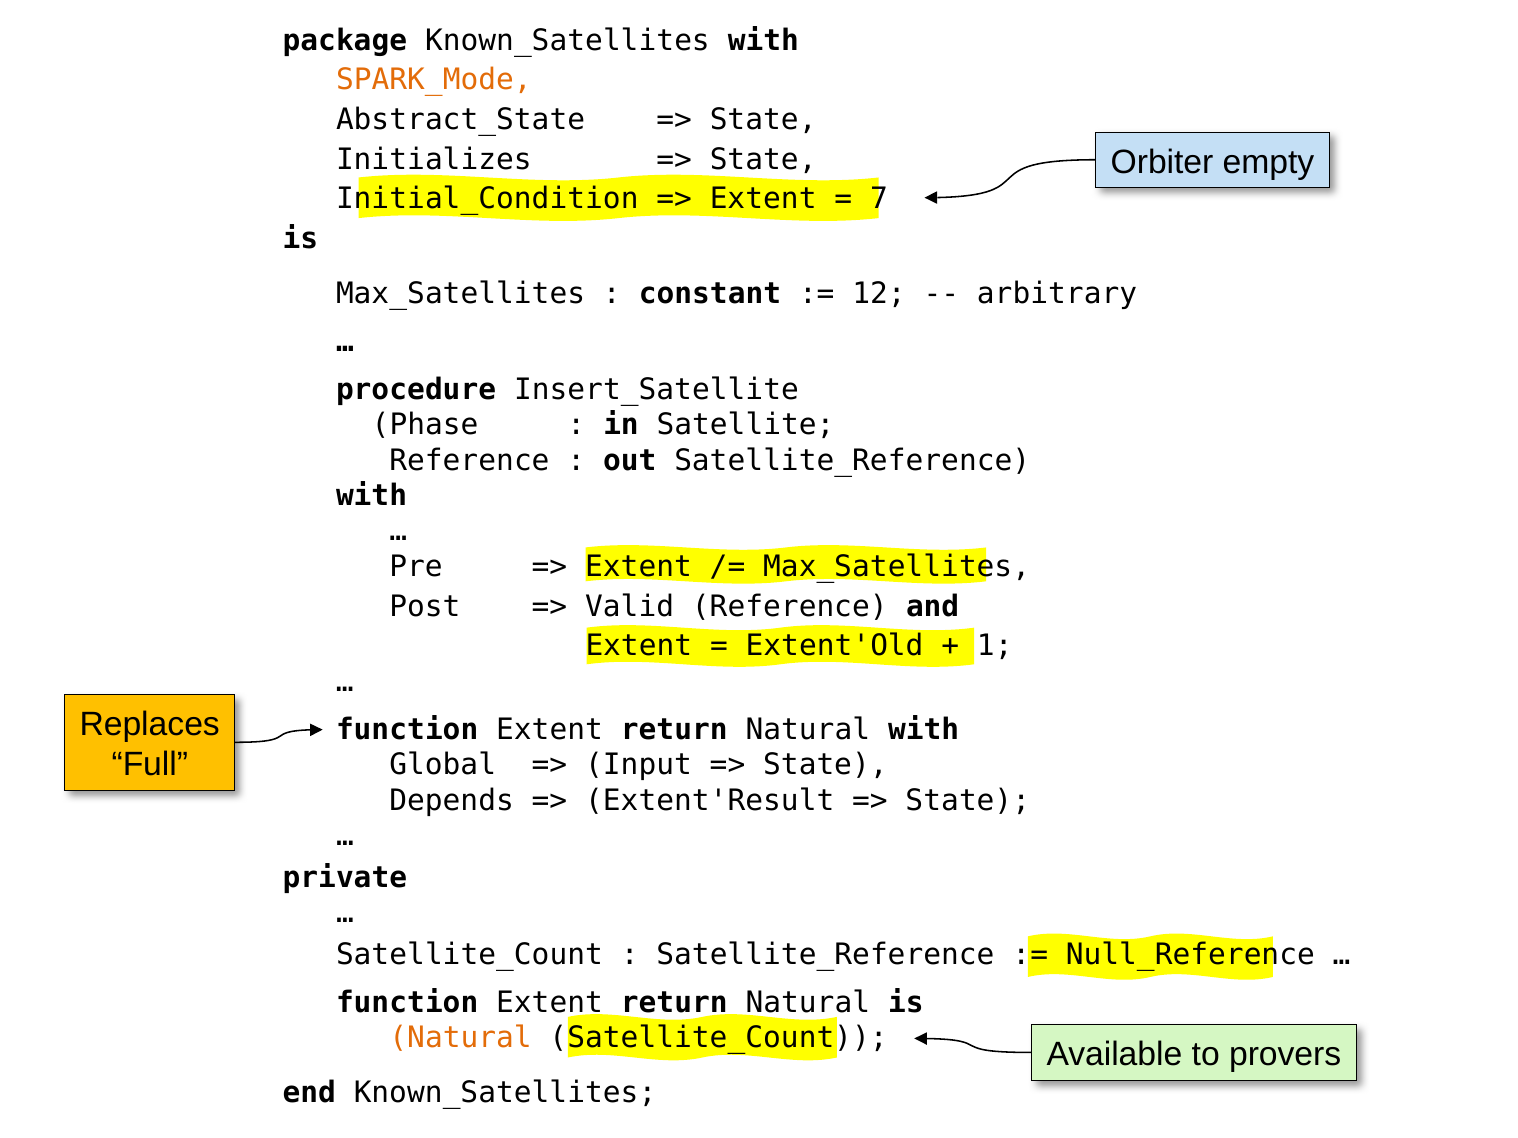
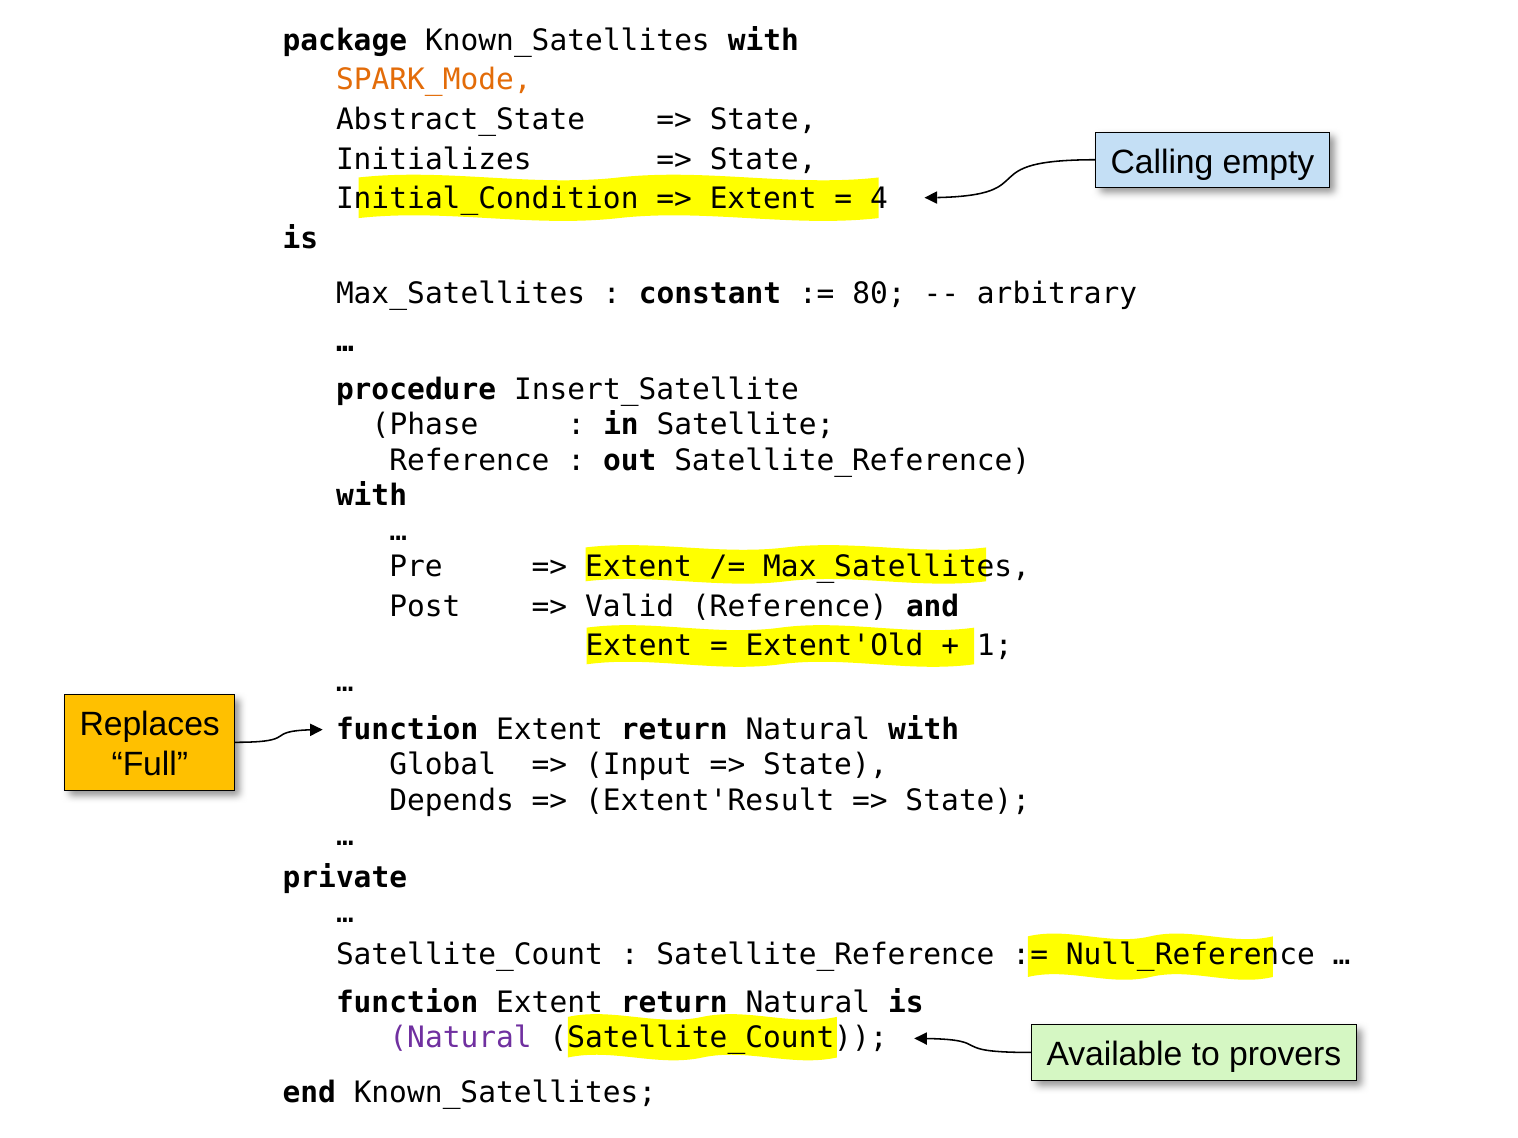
Orbiter: Orbiter -> Calling
7: 7 -> 4
12: 12 -> 80
Natural at (461, 1039) colour: orange -> purple
